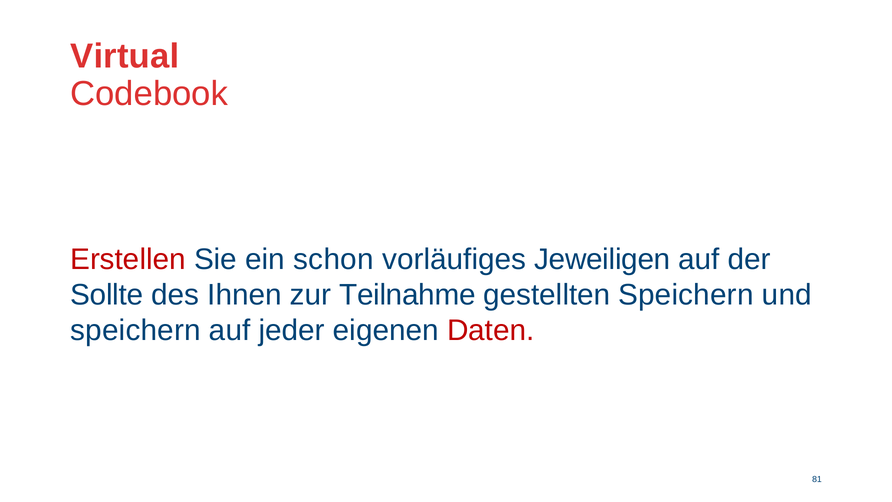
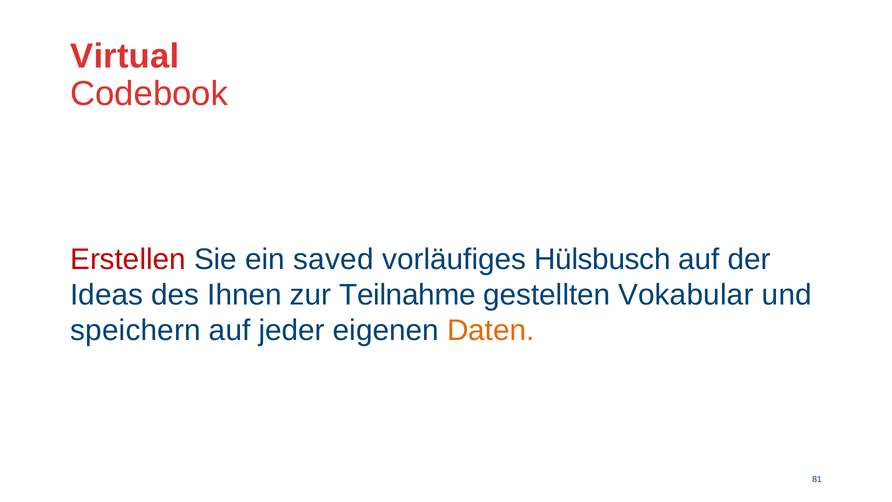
schon: schon -> saved
Jeweiligen: Jeweiligen -> Hülsbusch
Sollte: Sollte -> Ideas
gestellten Speichern: Speichern -> Vokabular
Daten colour: red -> orange
